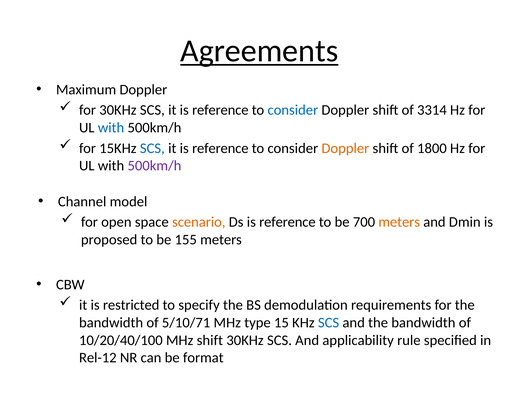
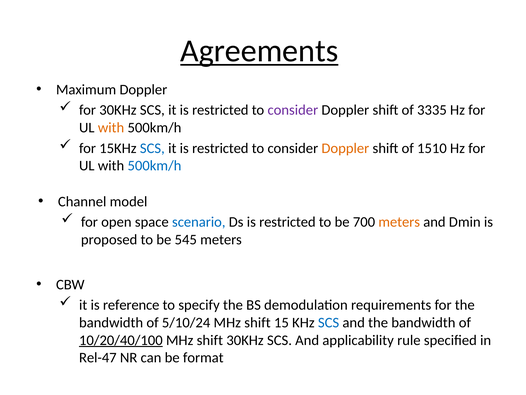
reference at (220, 110): reference -> restricted
consider at (293, 110) colour: blue -> purple
3314: 3314 -> 3335
with at (111, 128) colour: blue -> orange
reference at (220, 148): reference -> restricted
1800: 1800 -> 1510
500km/h at (154, 166) colour: purple -> blue
scenario colour: orange -> blue
Ds is reference: reference -> restricted
155: 155 -> 545
restricted: restricted -> reference
5/10/71: 5/10/71 -> 5/10/24
type at (258, 322): type -> shift
10/20/40/100 underline: none -> present
Rel-12: Rel-12 -> Rel-47
